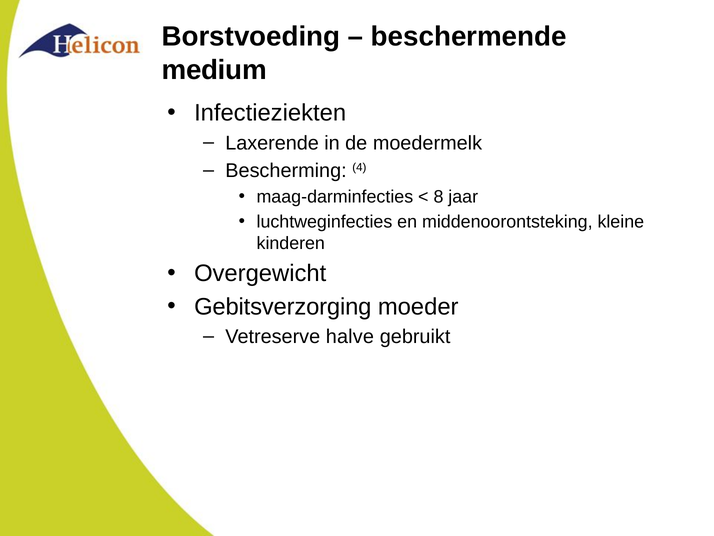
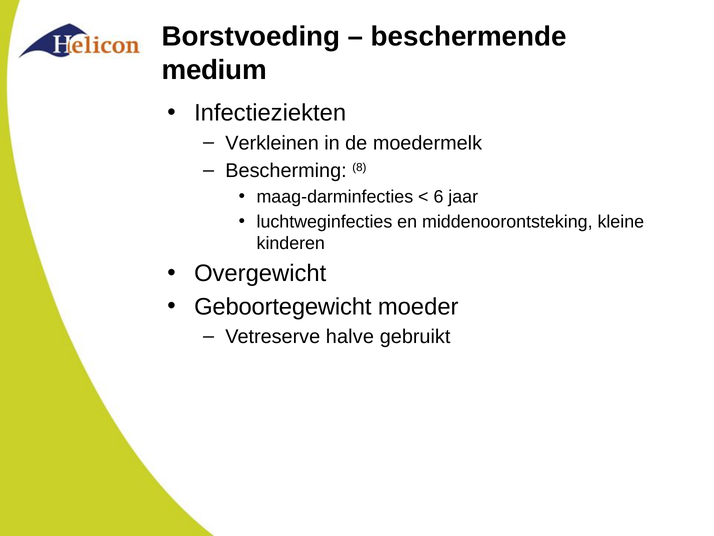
Laxerende: Laxerende -> Verkleinen
4: 4 -> 8
8: 8 -> 6
Gebitsverzorging: Gebitsverzorging -> Geboortegewicht
